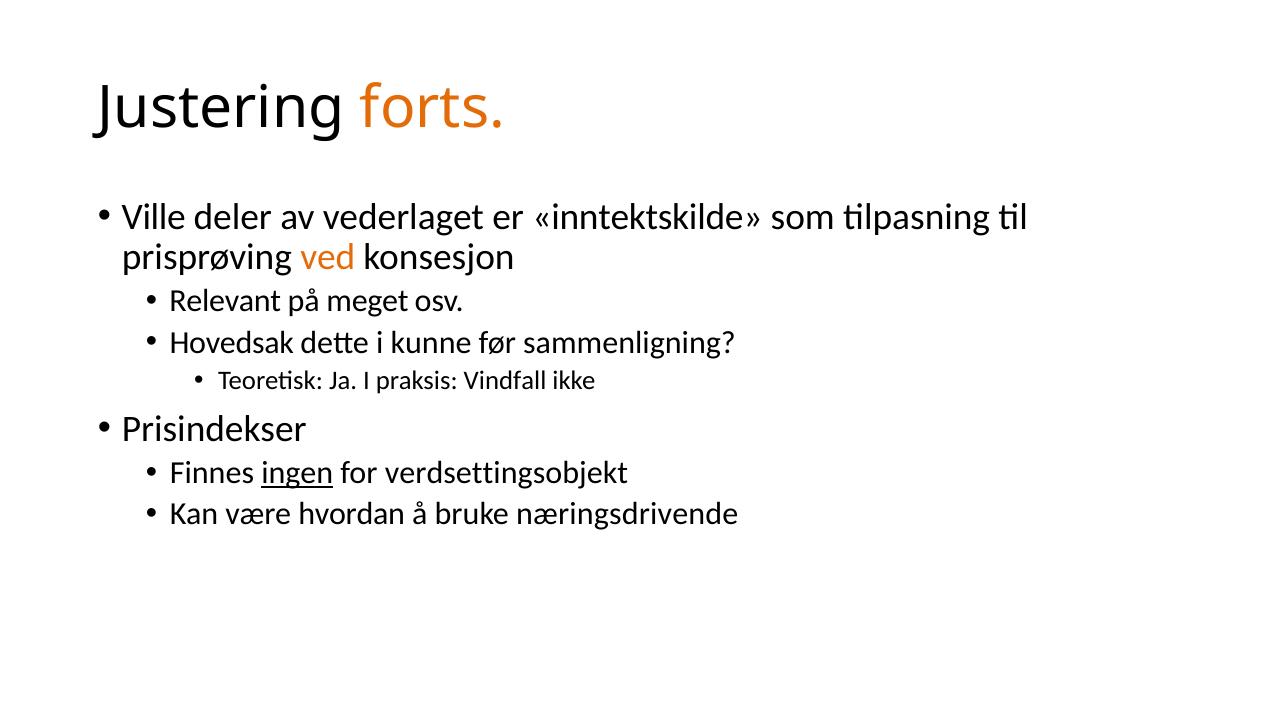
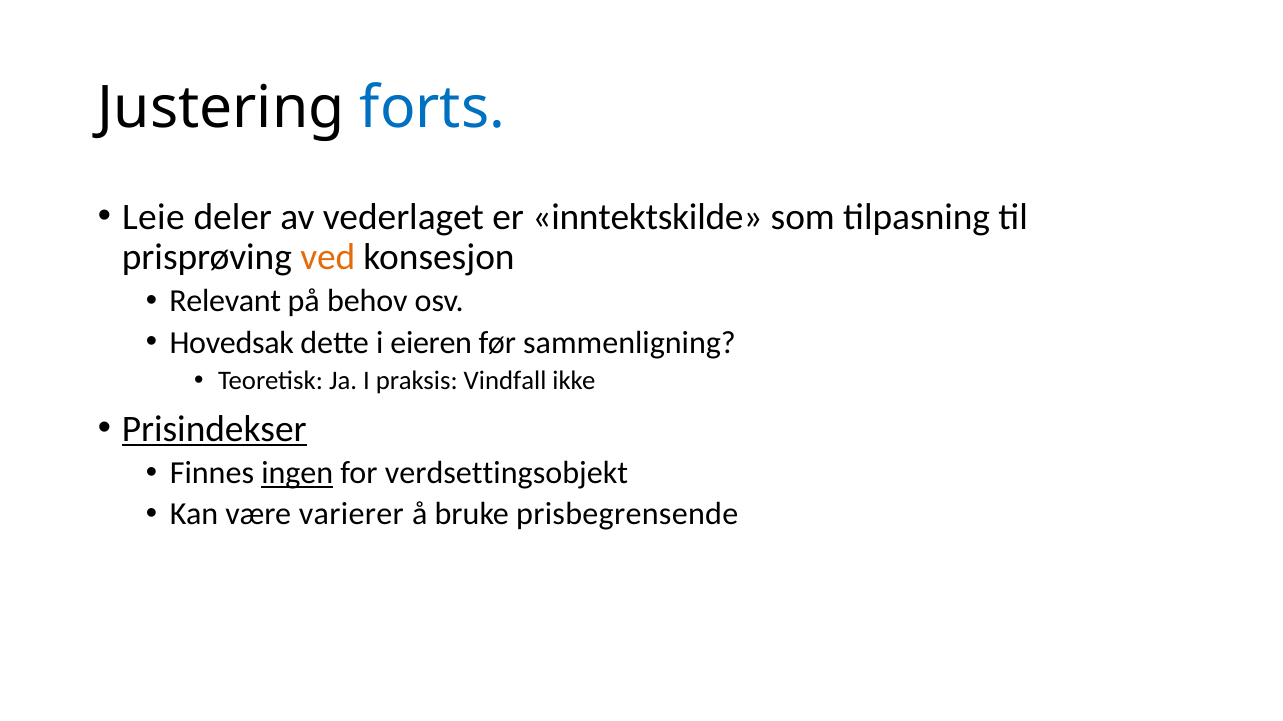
forts colour: orange -> blue
Ville: Ville -> Leie
meget: meget -> behov
kunne: kunne -> eieren
Prisindekser underline: none -> present
hvordan: hvordan -> varierer
næringsdrivende: næringsdrivende -> prisbegrensende
